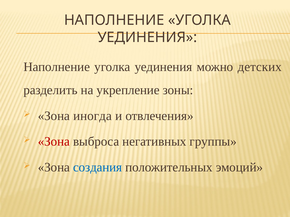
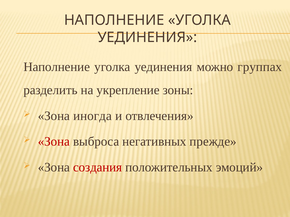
детских: детских -> группах
группы: группы -> прежде
создания colour: blue -> red
